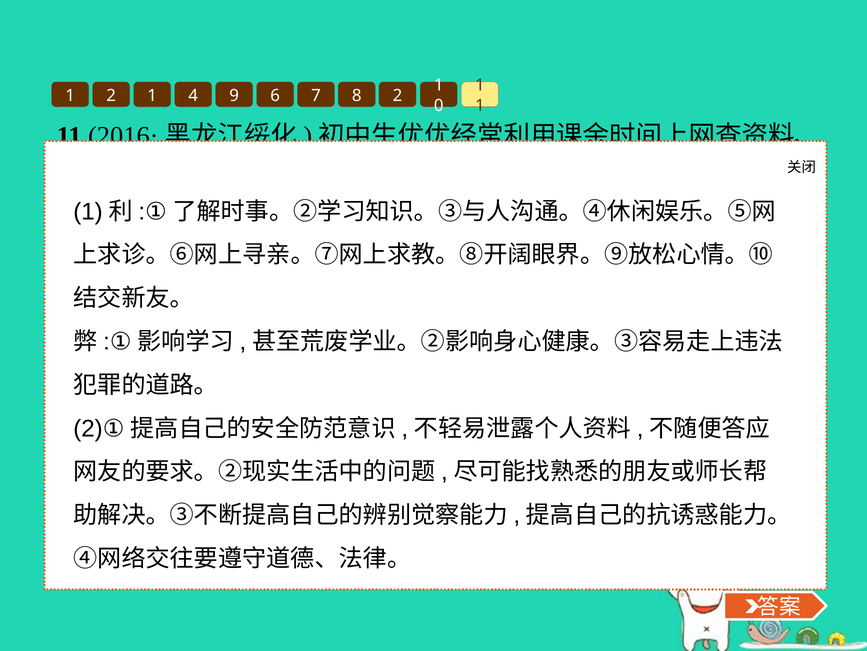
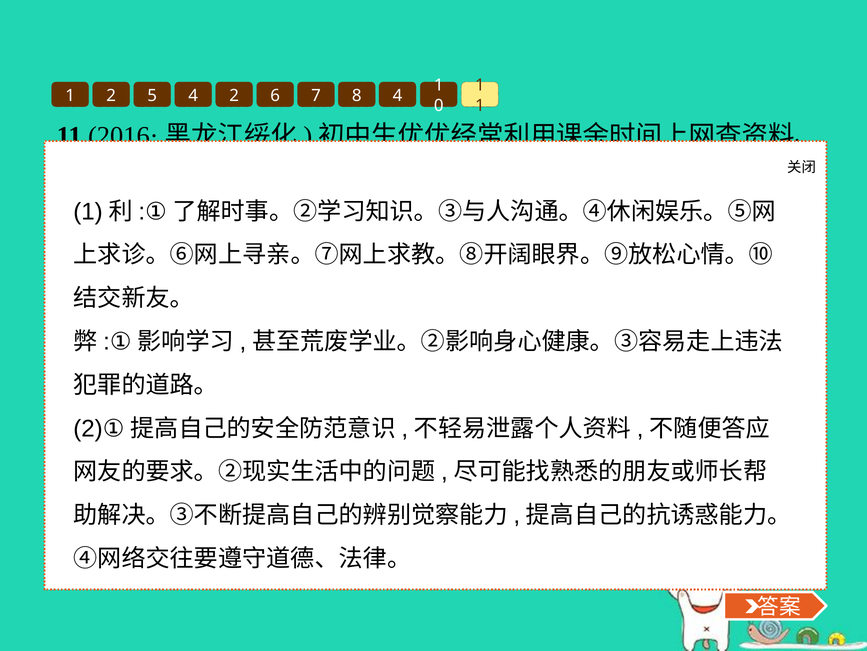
1 2 1: 1 -> 5
4 9: 9 -> 2
8 2: 2 -> 4
